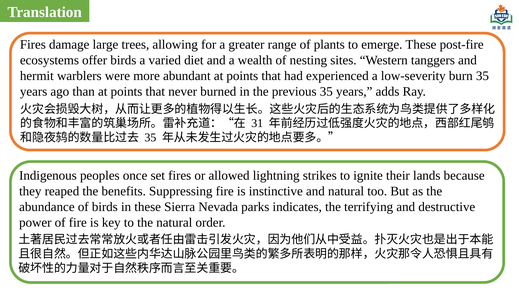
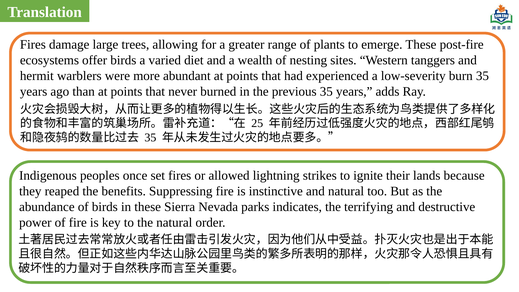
31: 31 -> 25
